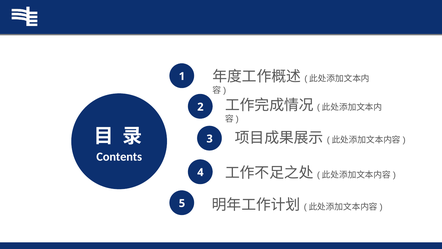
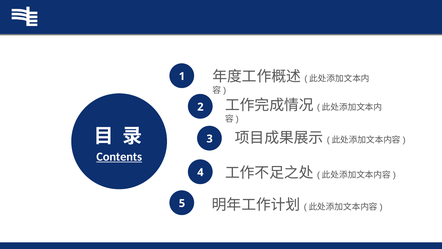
Contents underline: none -> present
